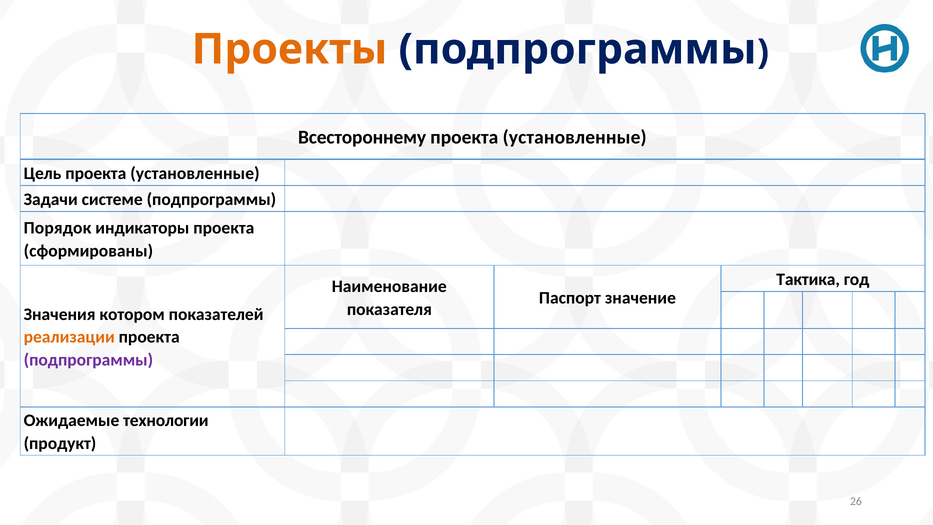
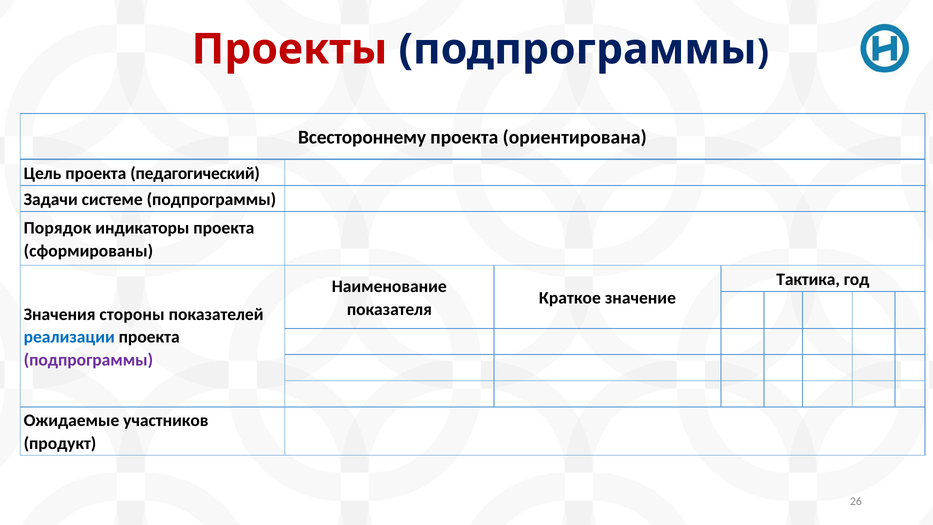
Проекты colour: orange -> red
установленные at (575, 137): установленные -> ориентирована
Цель проекта установленные: установленные -> педагогический
Паспорт: Паспорт -> Краткое
котором: котором -> стороны
реализации colour: orange -> blue
технологии: технологии -> участников
